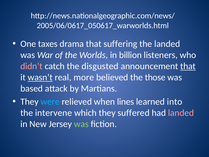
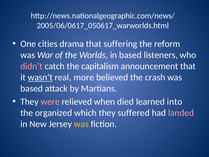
taxes: taxes -> cities
the landed: landed -> reform
in billion: billion -> based
disgusted: disgusted -> capitalism
that at (188, 66) underline: present -> none
those: those -> crash
were colour: light blue -> pink
lines: lines -> died
intervene: intervene -> organized
was at (81, 124) colour: light green -> yellow
